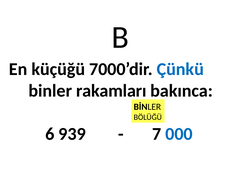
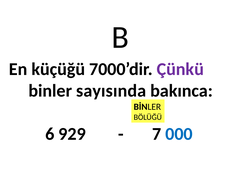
Çünkü colour: blue -> purple
rakamları: rakamları -> sayısında
939: 939 -> 929
